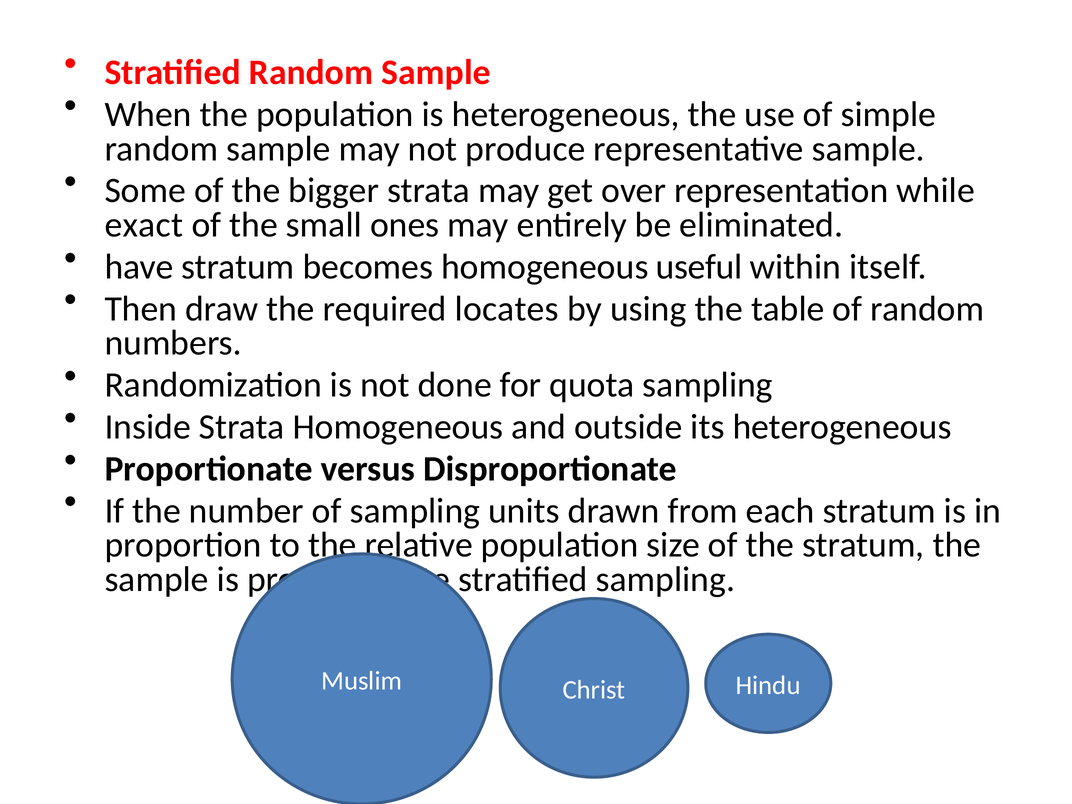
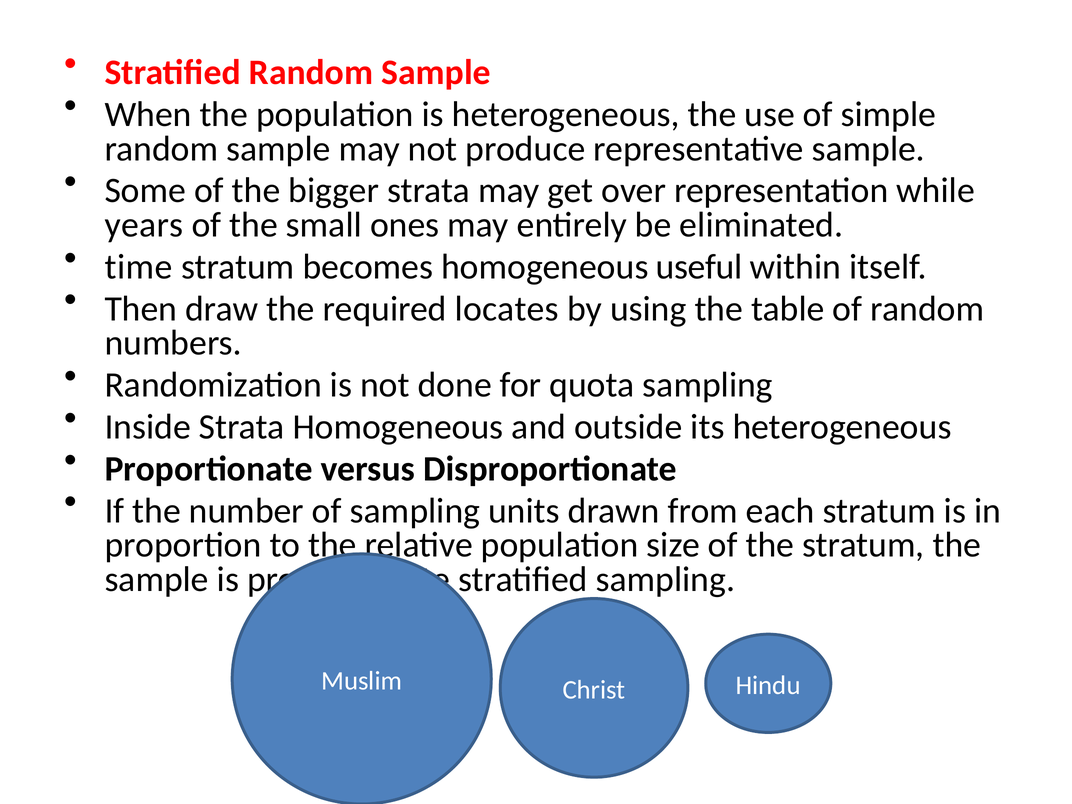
exact: exact -> years
have: have -> time
